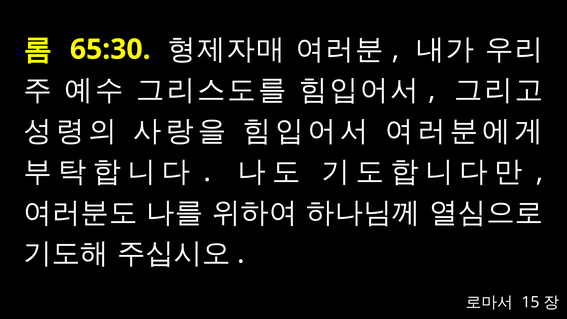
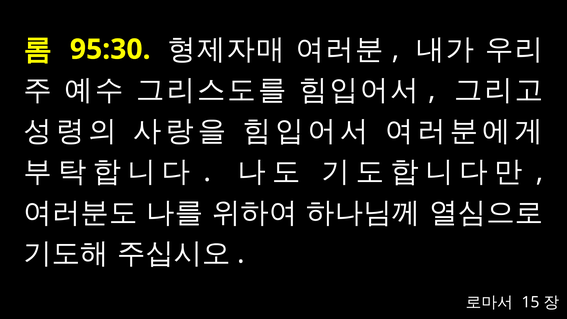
65:30: 65:30 -> 95:30
